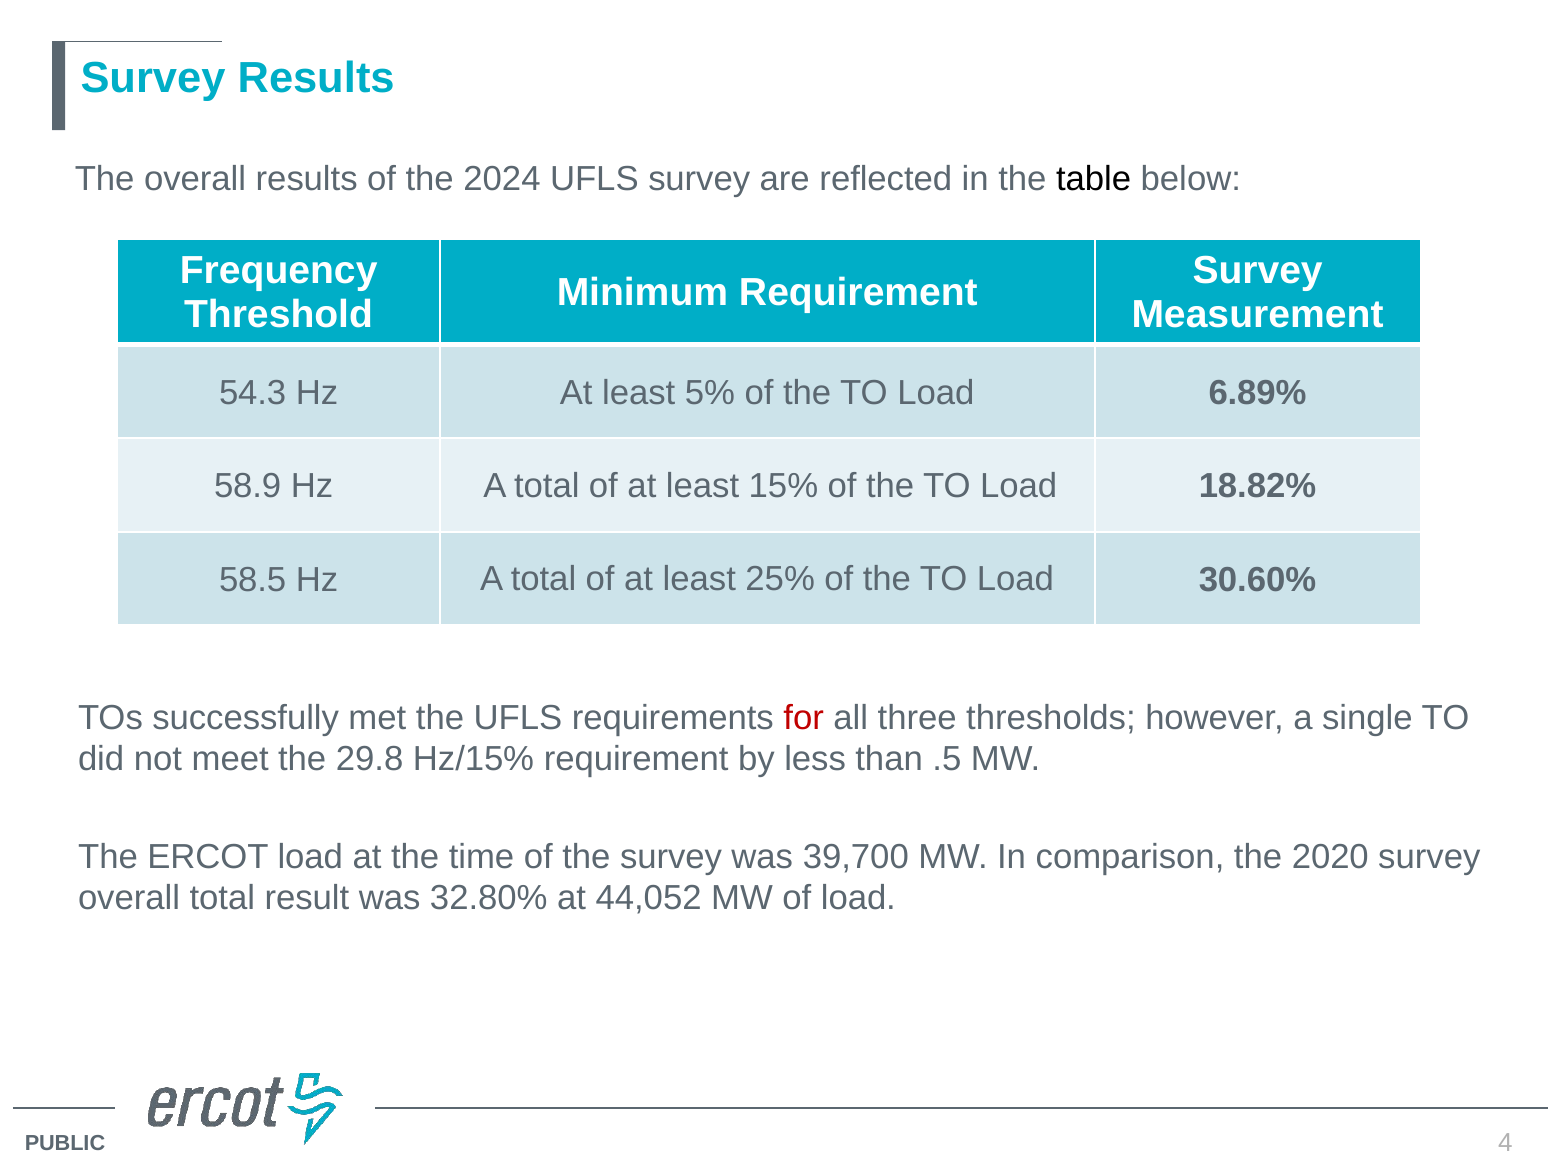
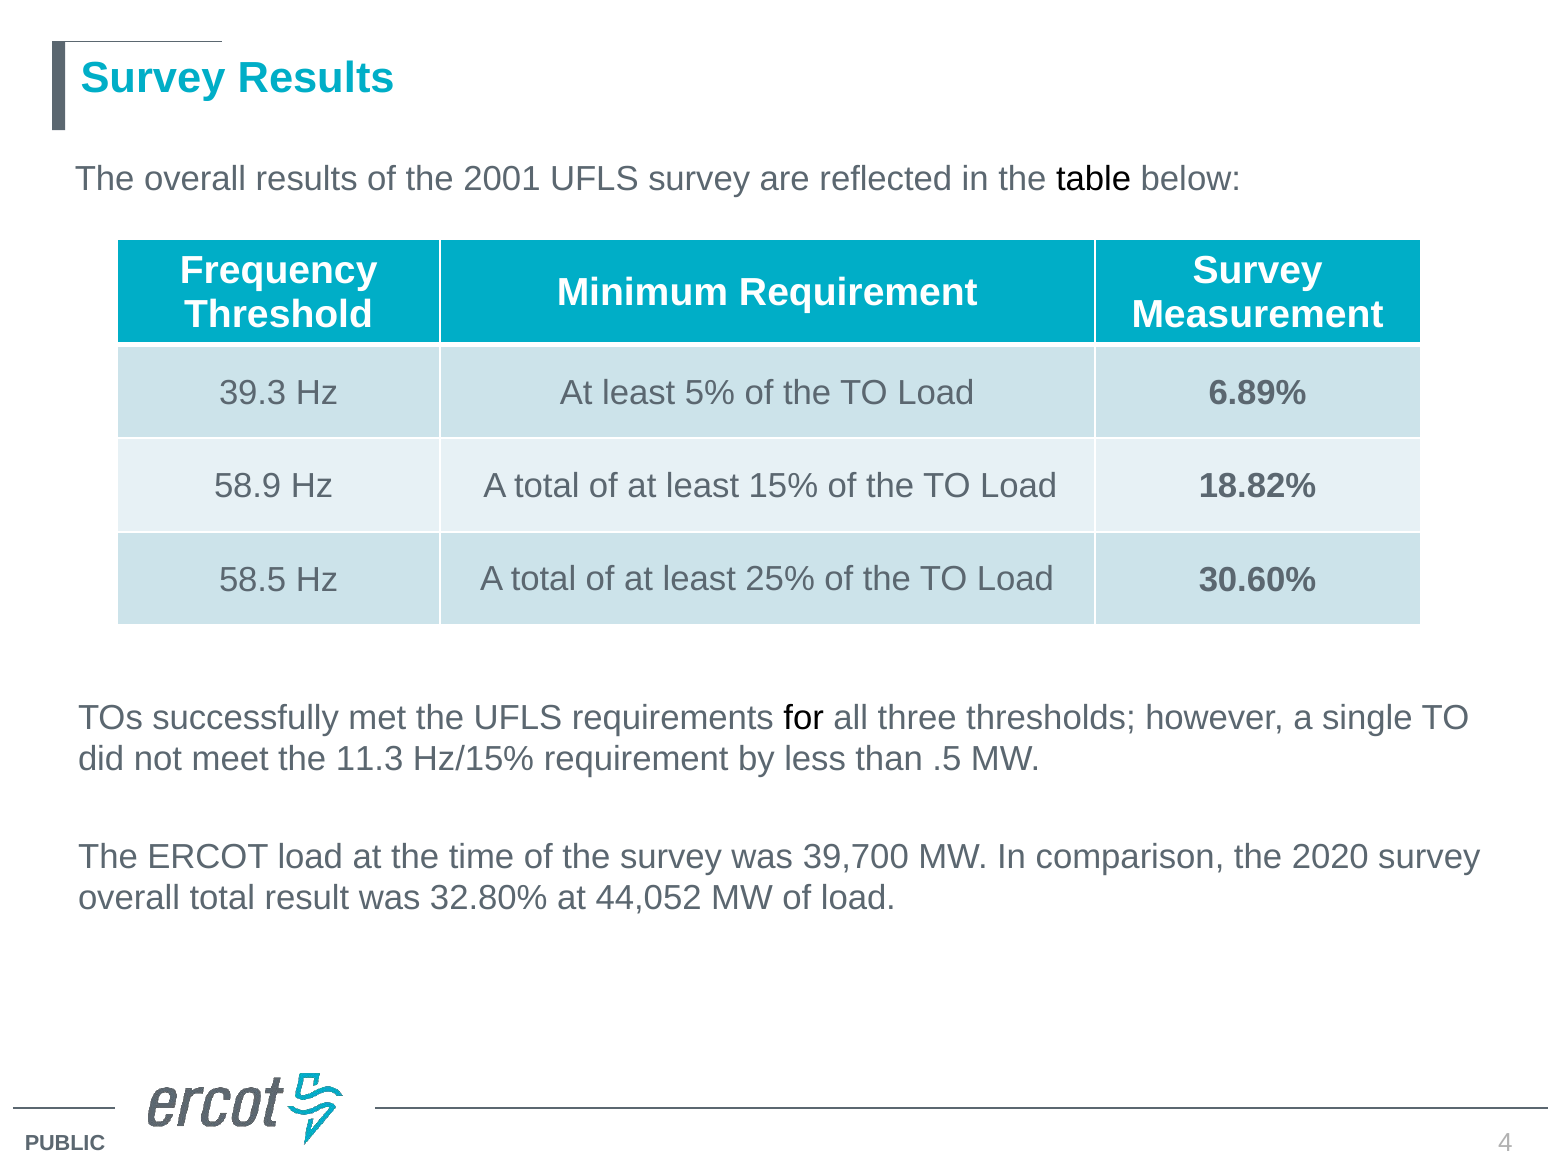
2024: 2024 -> 2001
54.3: 54.3 -> 39.3
for colour: red -> black
29.8: 29.8 -> 11.3
